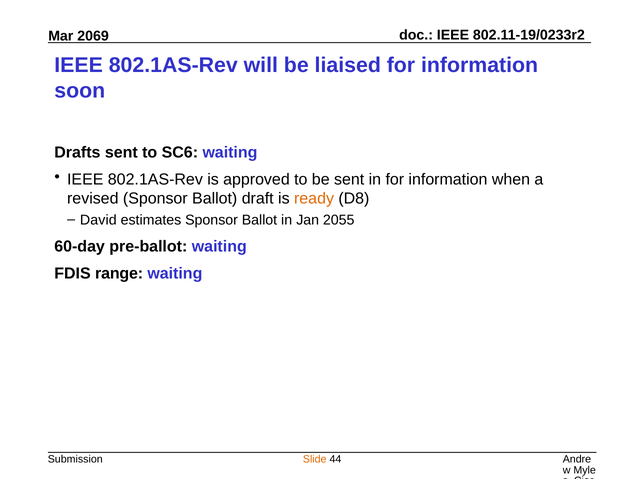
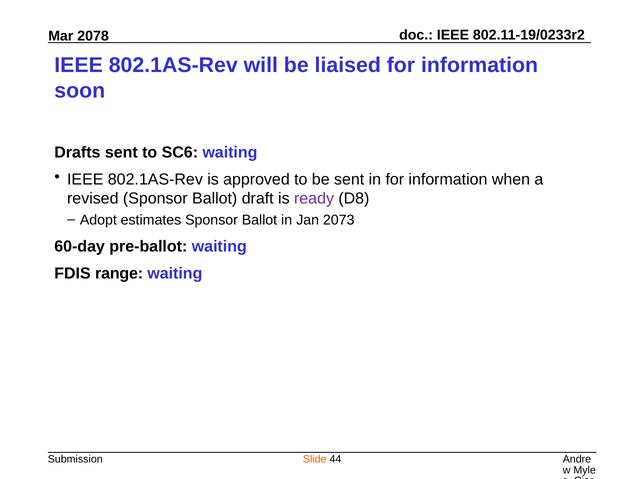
2069: 2069 -> 2078
ready colour: orange -> purple
David: David -> Adopt
2055: 2055 -> 2073
